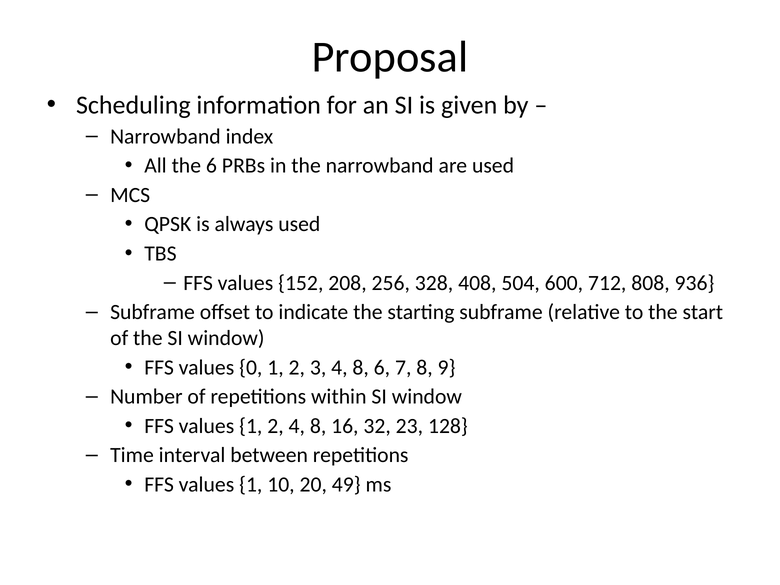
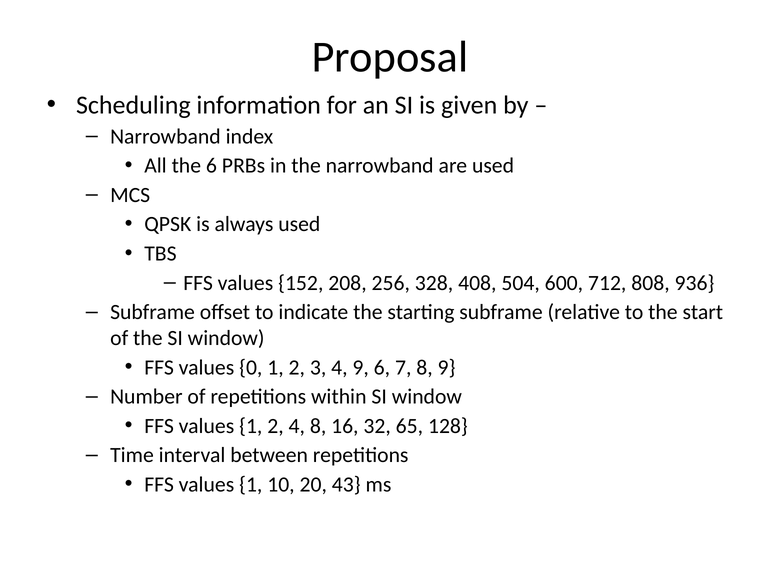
3 4 8: 8 -> 9
23: 23 -> 65
49: 49 -> 43
